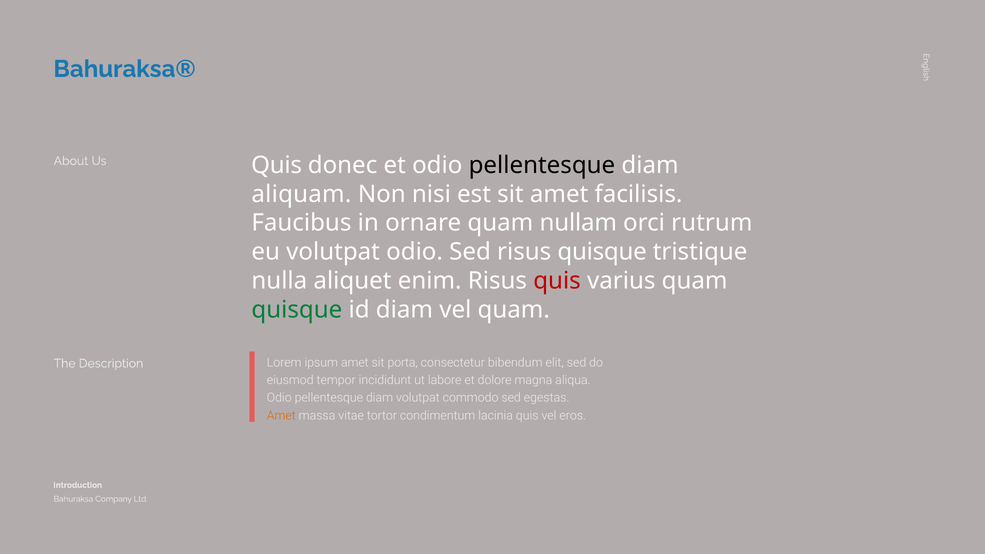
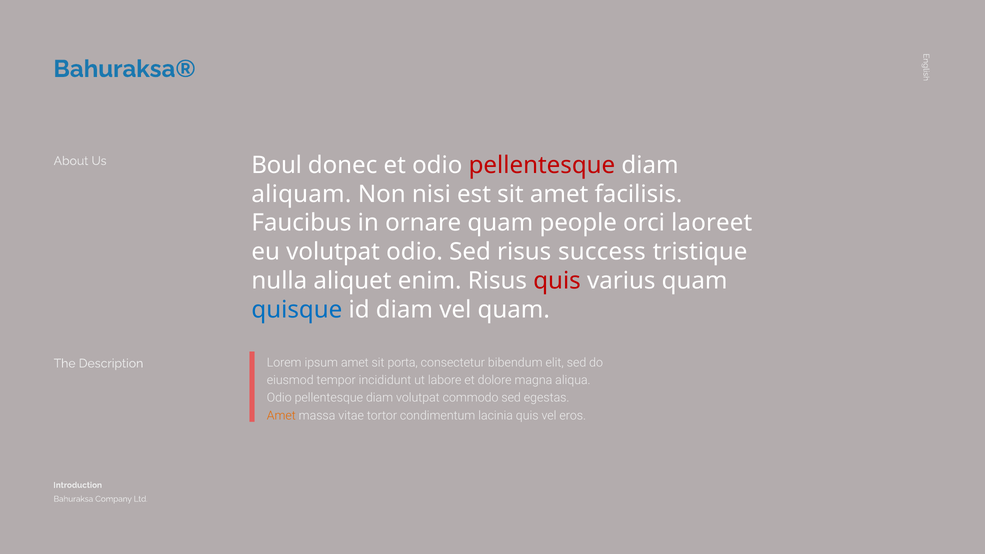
Us Quis: Quis -> Boul
pellentesque at (542, 165) colour: black -> red
nullam: nullam -> people
rutrum: rutrum -> laoreet
risus quisque: quisque -> success
quisque at (297, 310) colour: green -> blue
